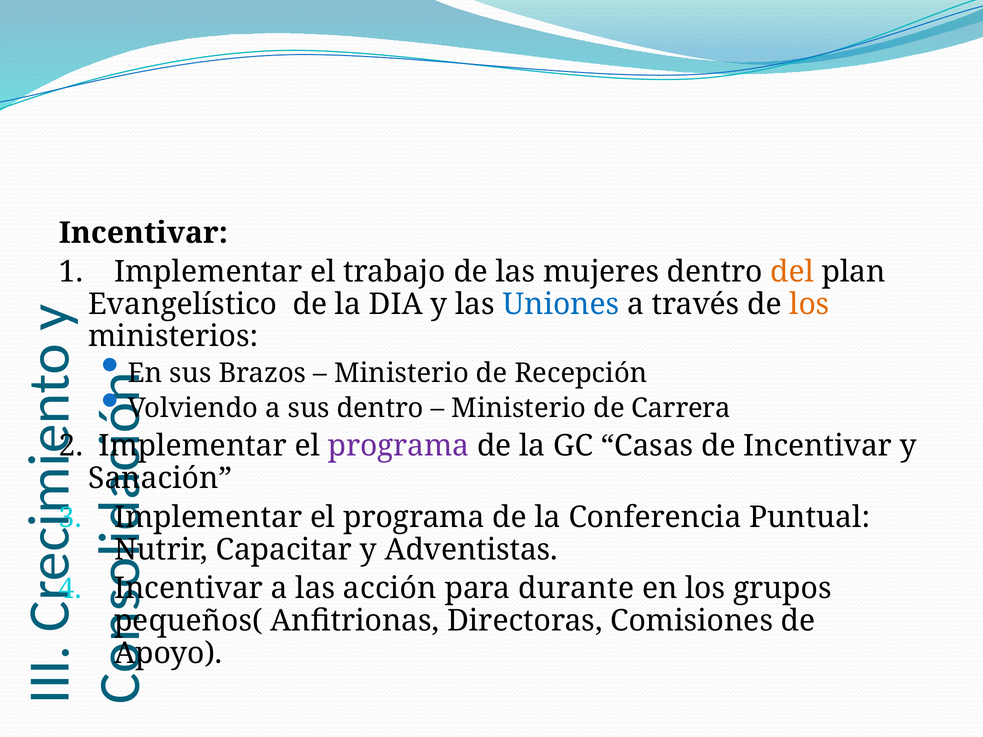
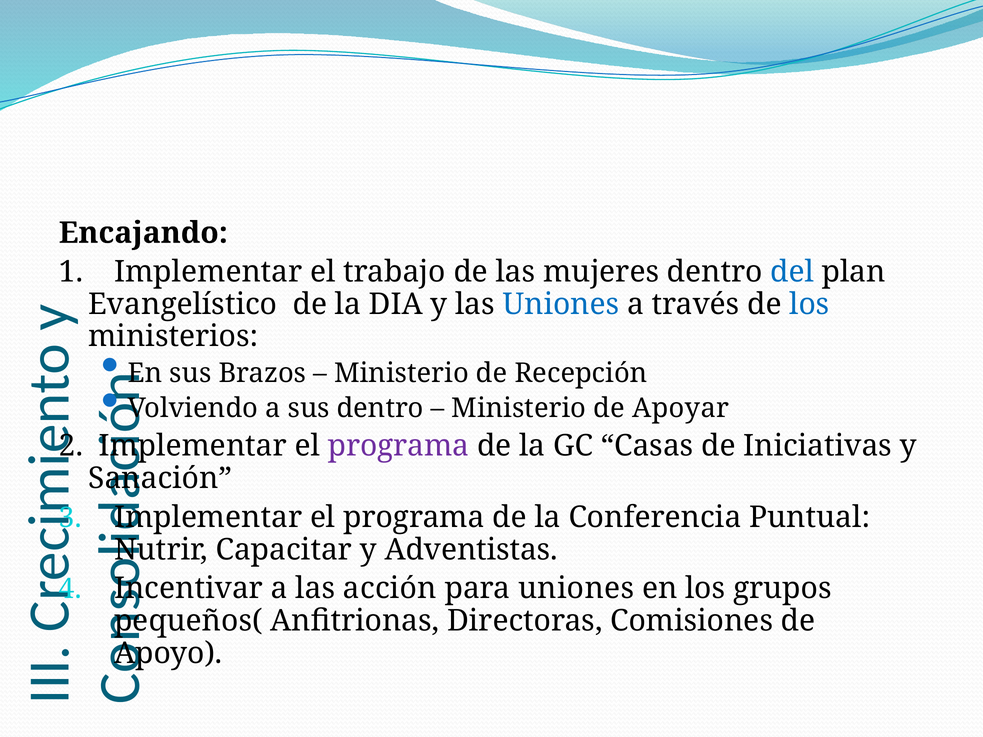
Incentivar at (143, 233): Incentivar -> Encajando
del colour: orange -> blue
los at (809, 304) colour: orange -> blue
Carrera: Carrera -> Apoyar
de Incentivar: Incentivar -> Iniciativas
para durante: durante -> uniones
